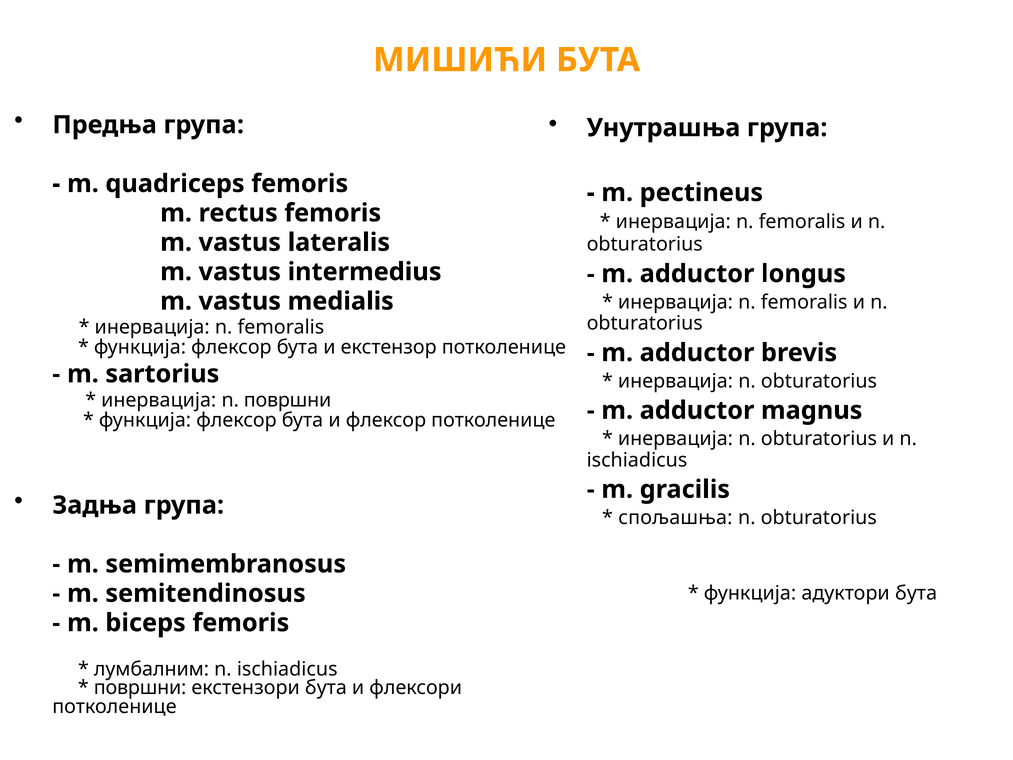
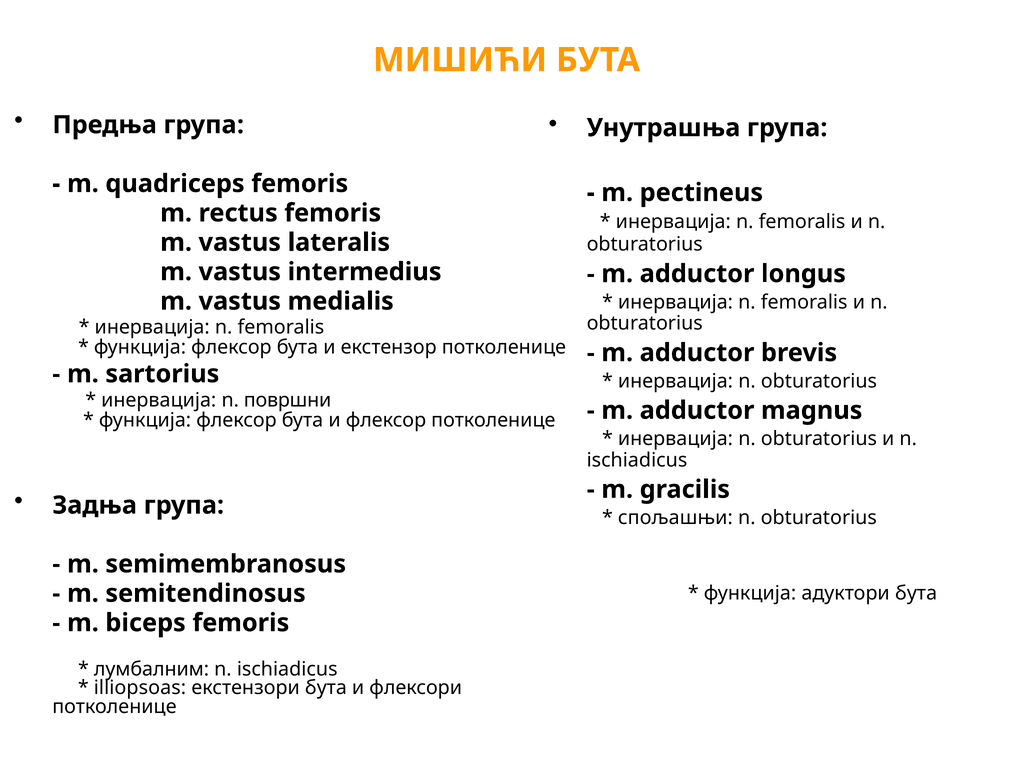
спољашња: спољашња -> спољашњи
површни at (140, 688): површни -> illiopsoas
